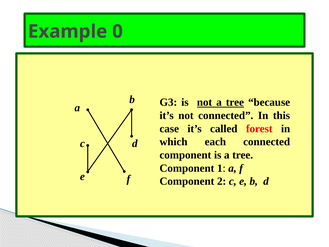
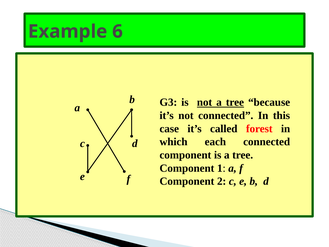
0: 0 -> 6
